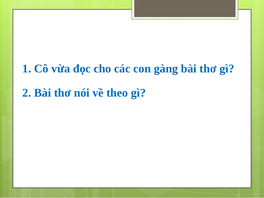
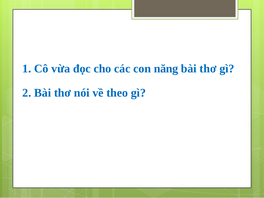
gàng: gàng -> năng
